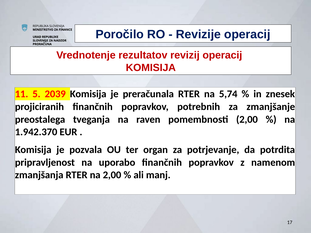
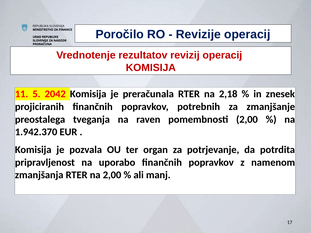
2039: 2039 -> 2042
5,74: 5,74 -> 2,18
